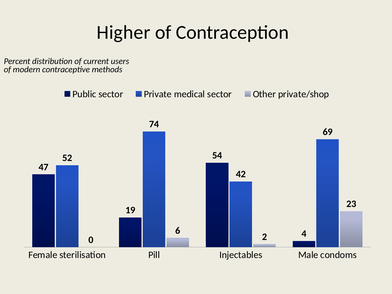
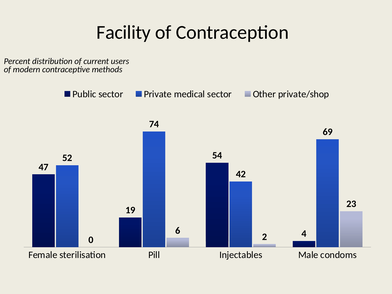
Higher: Higher -> Facility
